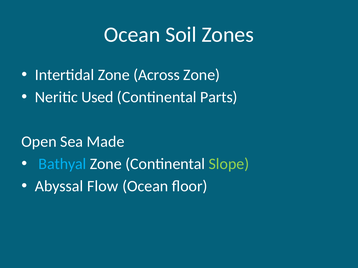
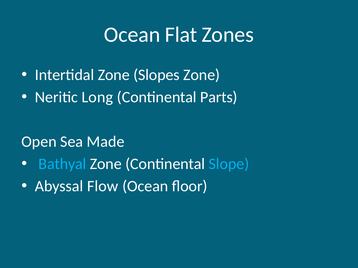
Soil: Soil -> Flat
Across: Across -> Slopes
Used: Used -> Long
Slope colour: light green -> light blue
